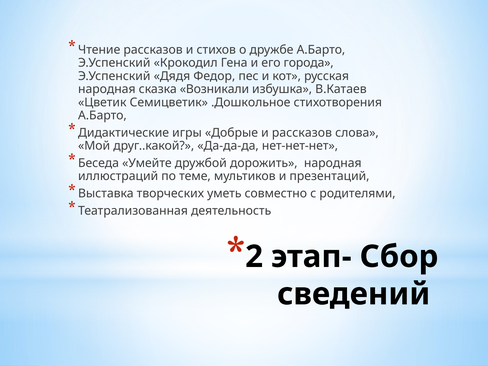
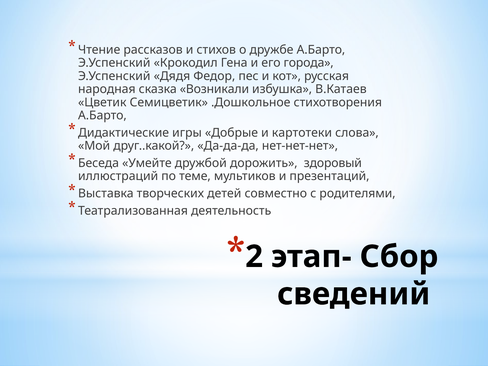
и рассказов: рассказов -> картотеки
дорожить народная: народная -> здоровый
уметь: уметь -> детей
